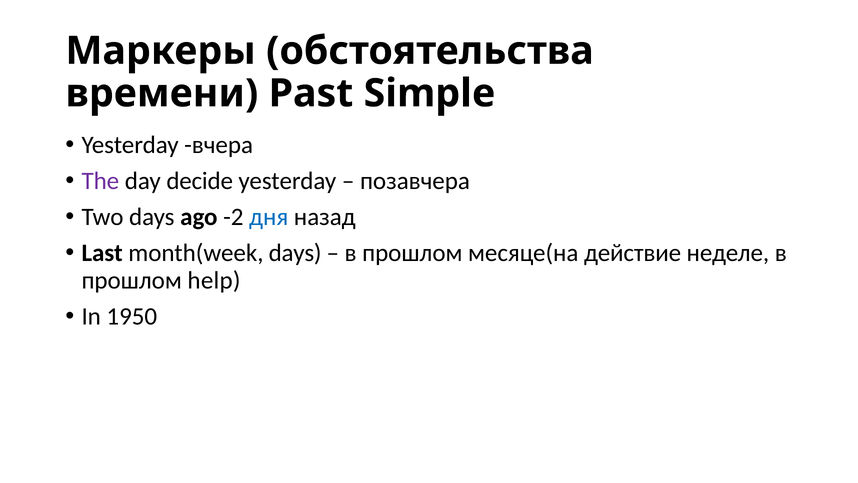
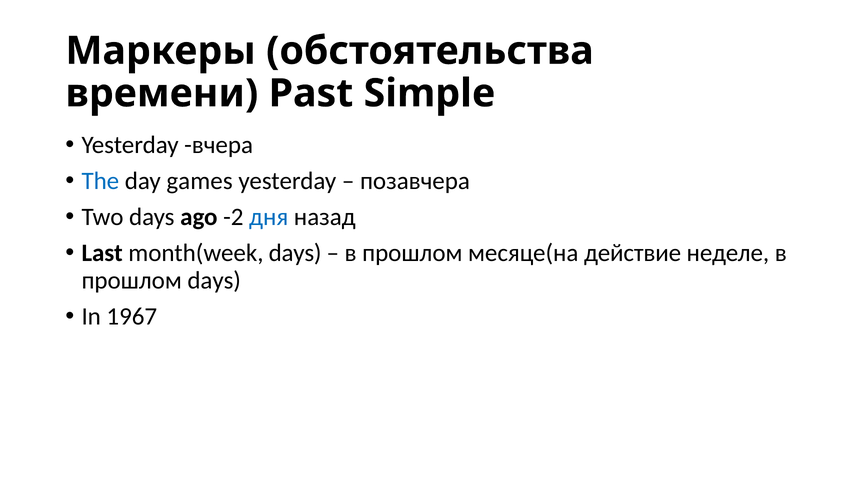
The colour: purple -> blue
decide: decide -> games
прошлом help: help -> days
1950: 1950 -> 1967
